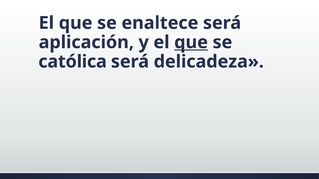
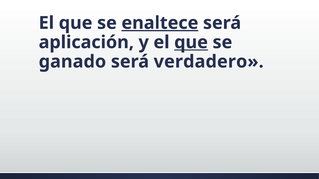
enaltece underline: none -> present
católica: católica -> ganado
delicadeza: delicadeza -> verdadero
